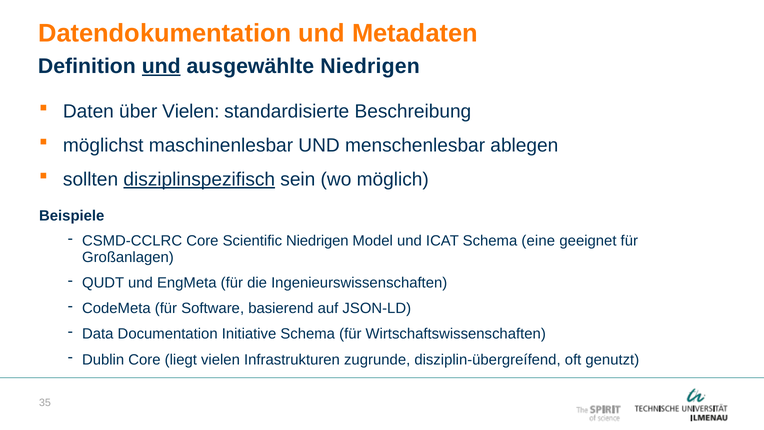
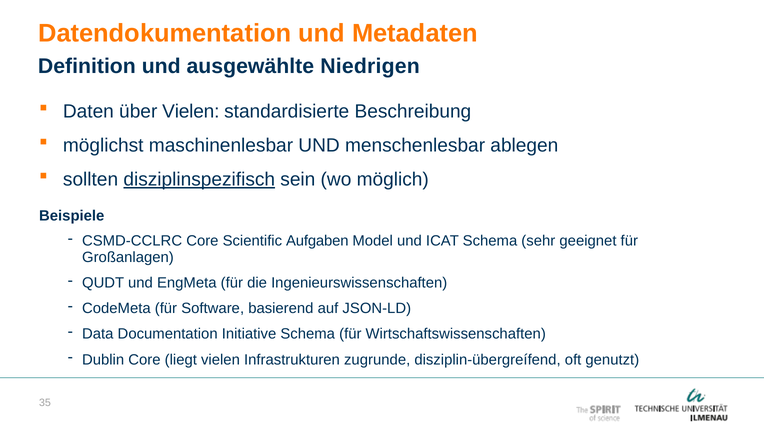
und at (161, 66) underline: present -> none
Scientific Niedrigen: Niedrigen -> Aufgaben
eine: eine -> sehr
